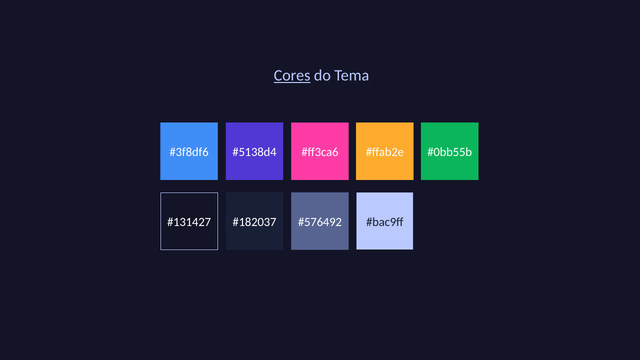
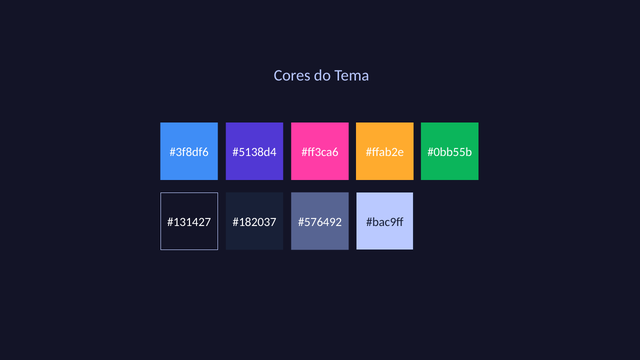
Cores underline: present -> none
